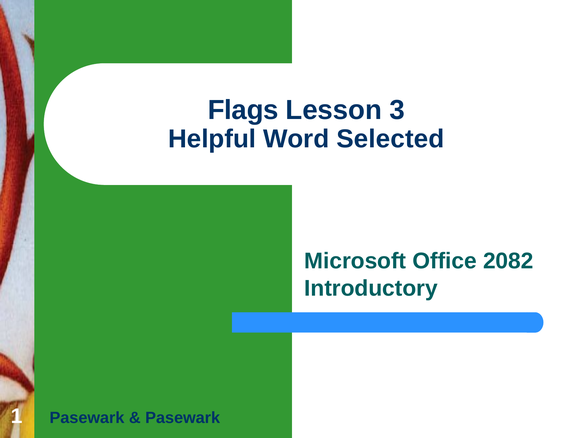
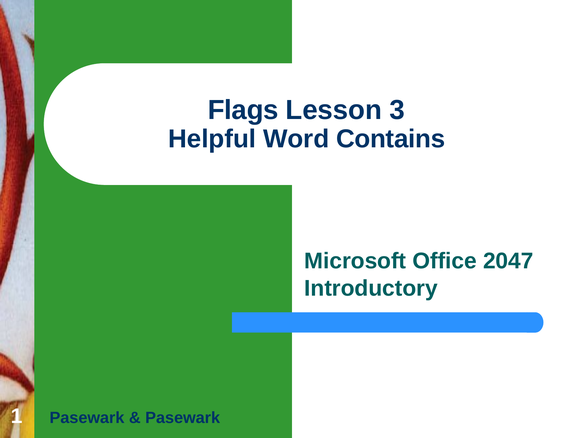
Selected: Selected -> Contains
2082: 2082 -> 2047
